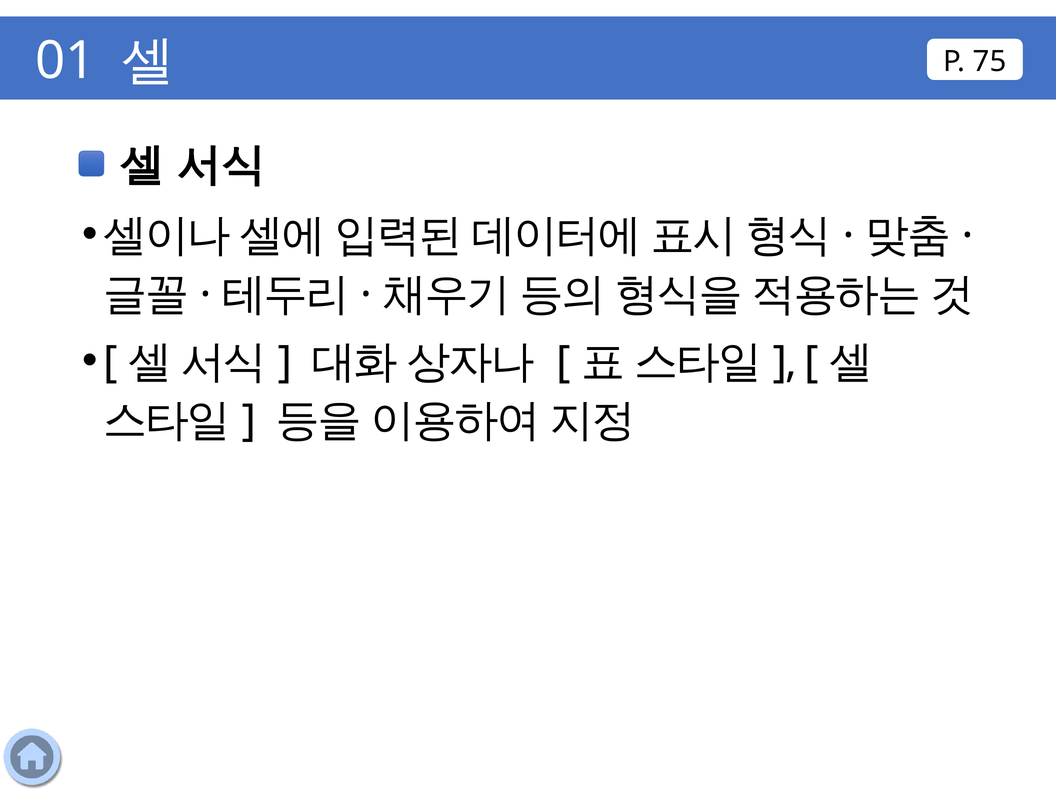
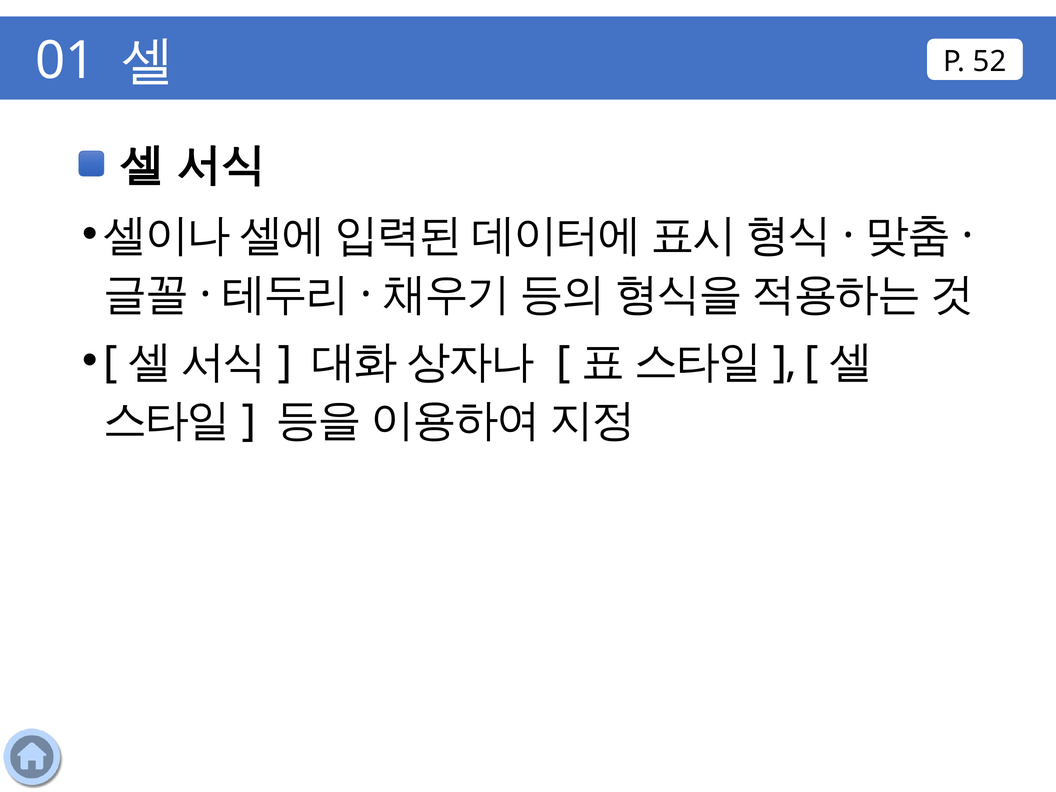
75: 75 -> 52
